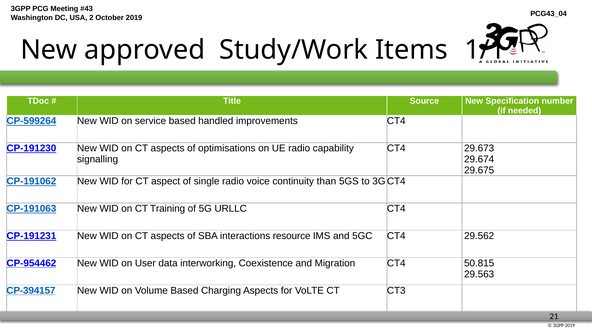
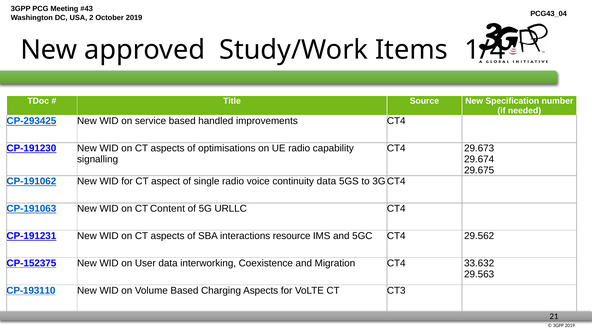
1/1: 1/1 -> 1/4
CP-599264: CP-599264 -> CP-293425
continuity than: than -> data
Training: Training -> Content
CP-954462: CP-954462 -> CP-152375
50.815: 50.815 -> 33.632
CP-394157: CP-394157 -> CP-193110
